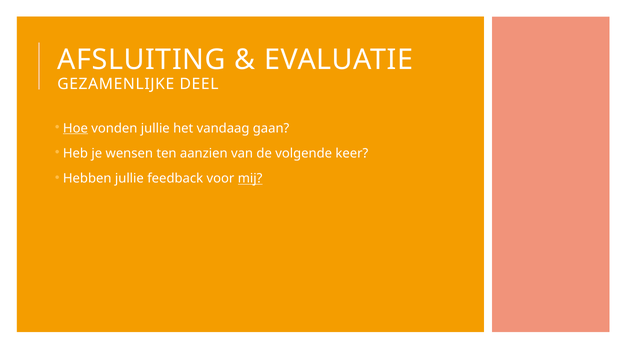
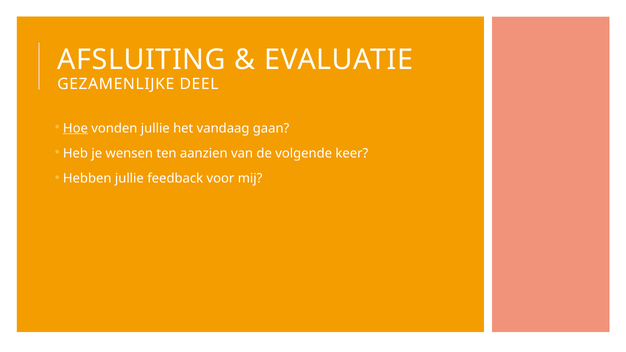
mij underline: present -> none
